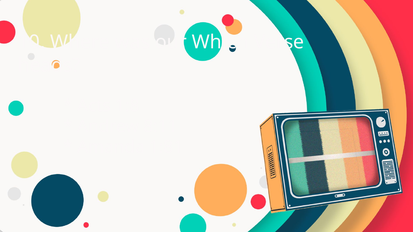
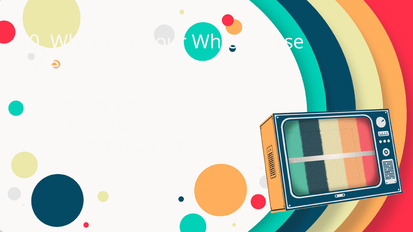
heads: heads -> asked
